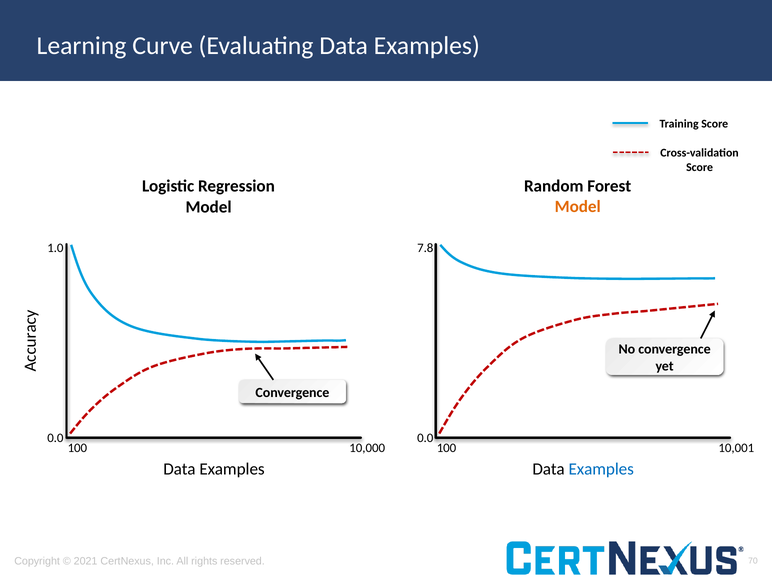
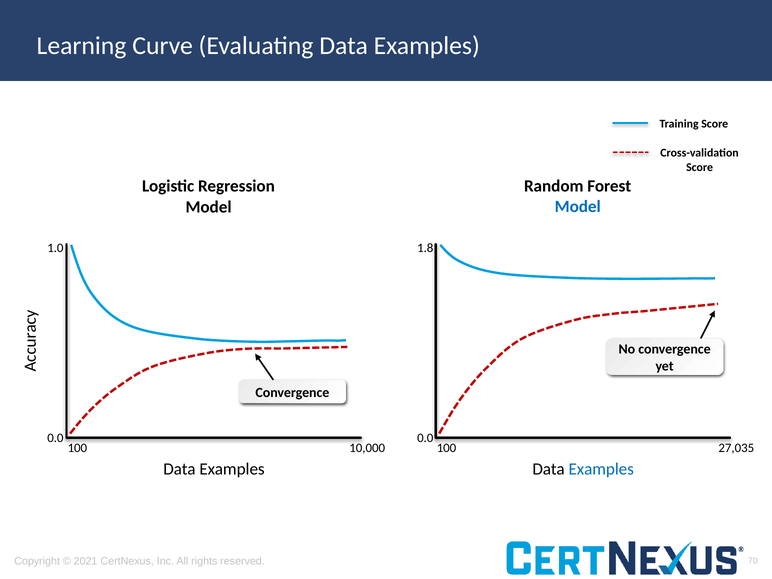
Model at (578, 207) colour: orange -> blue
7.8: 7.8 -> 1.8
10,001: 10,001 -> 27,035
